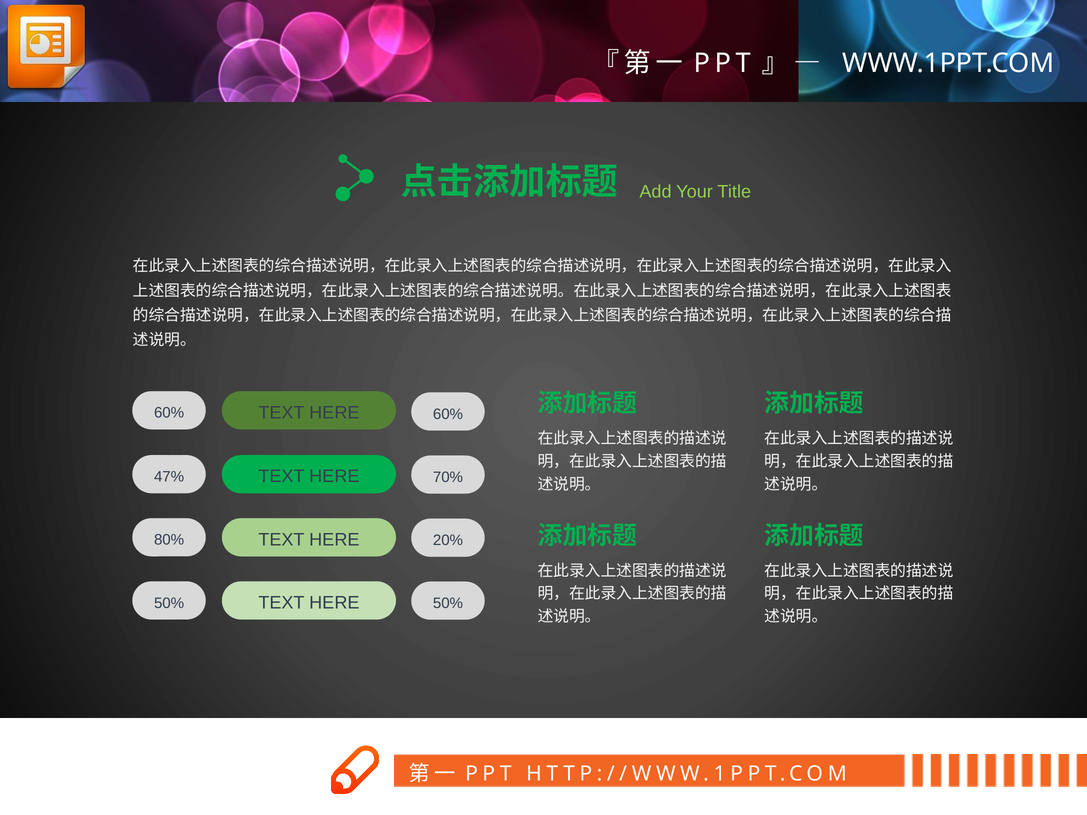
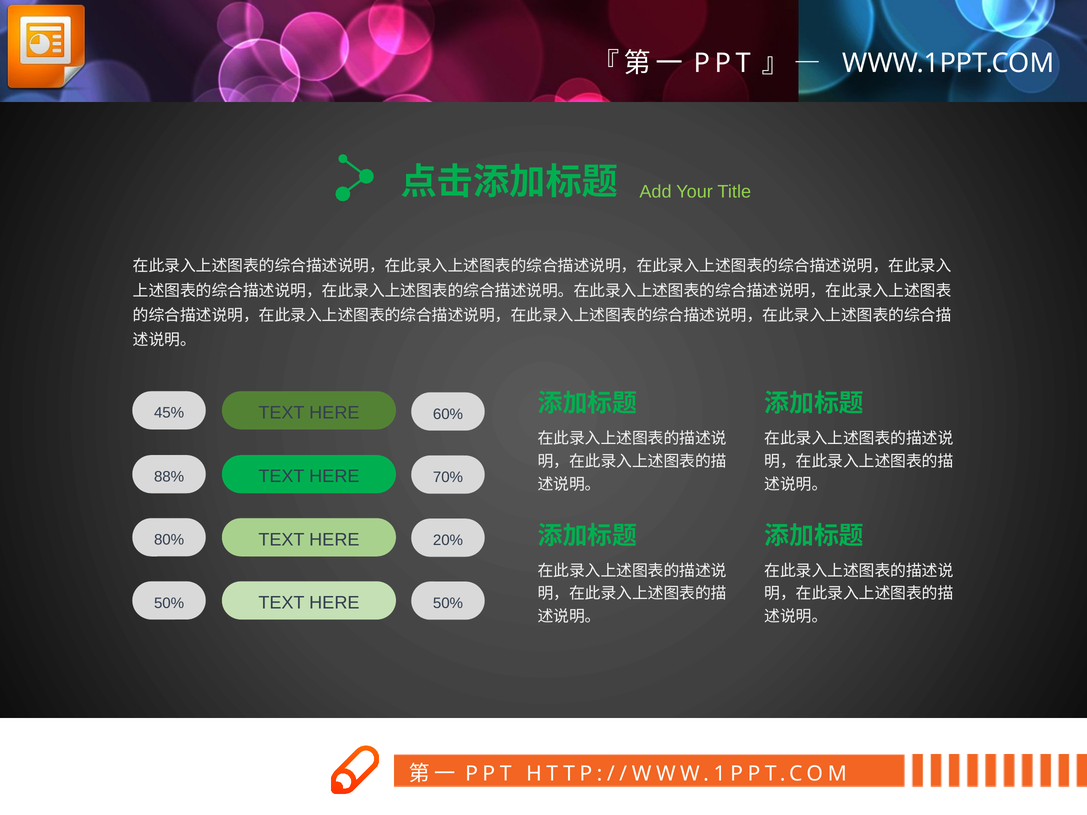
60% at (169, 413): 60% -> 45%
47%: 47% -> 88%
